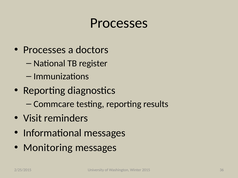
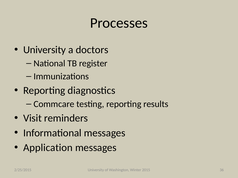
Processes at (45, 50): Processes -> University
Monitoring: Monitoring -> Application
